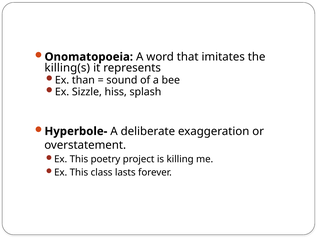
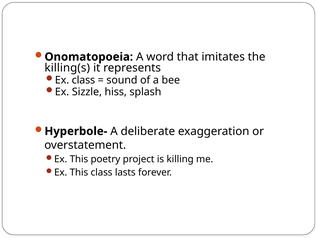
Ex than: than -> class
